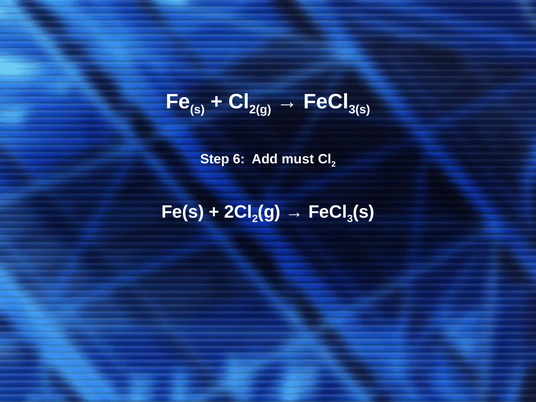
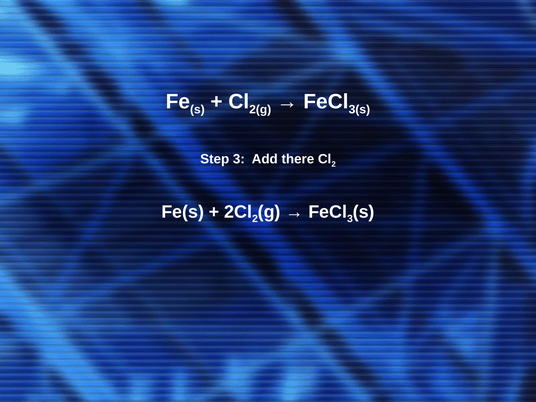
Step 6: 6 -> 3
must: must -> there
